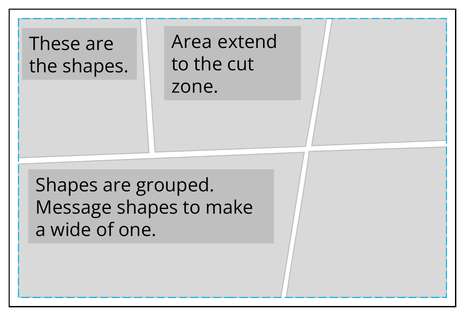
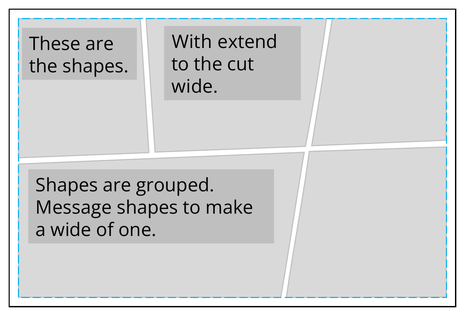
Area: Area -> With
zone at (195, 87): zone -> wide
